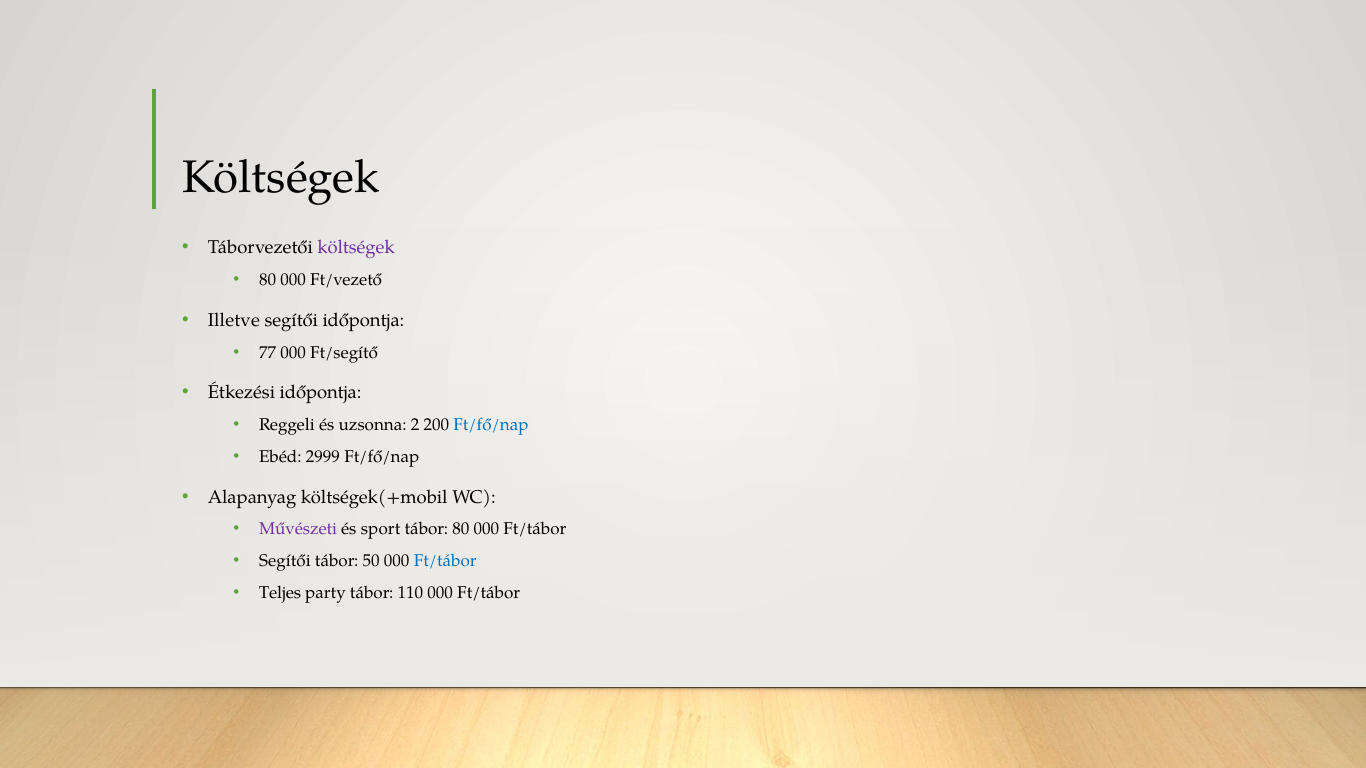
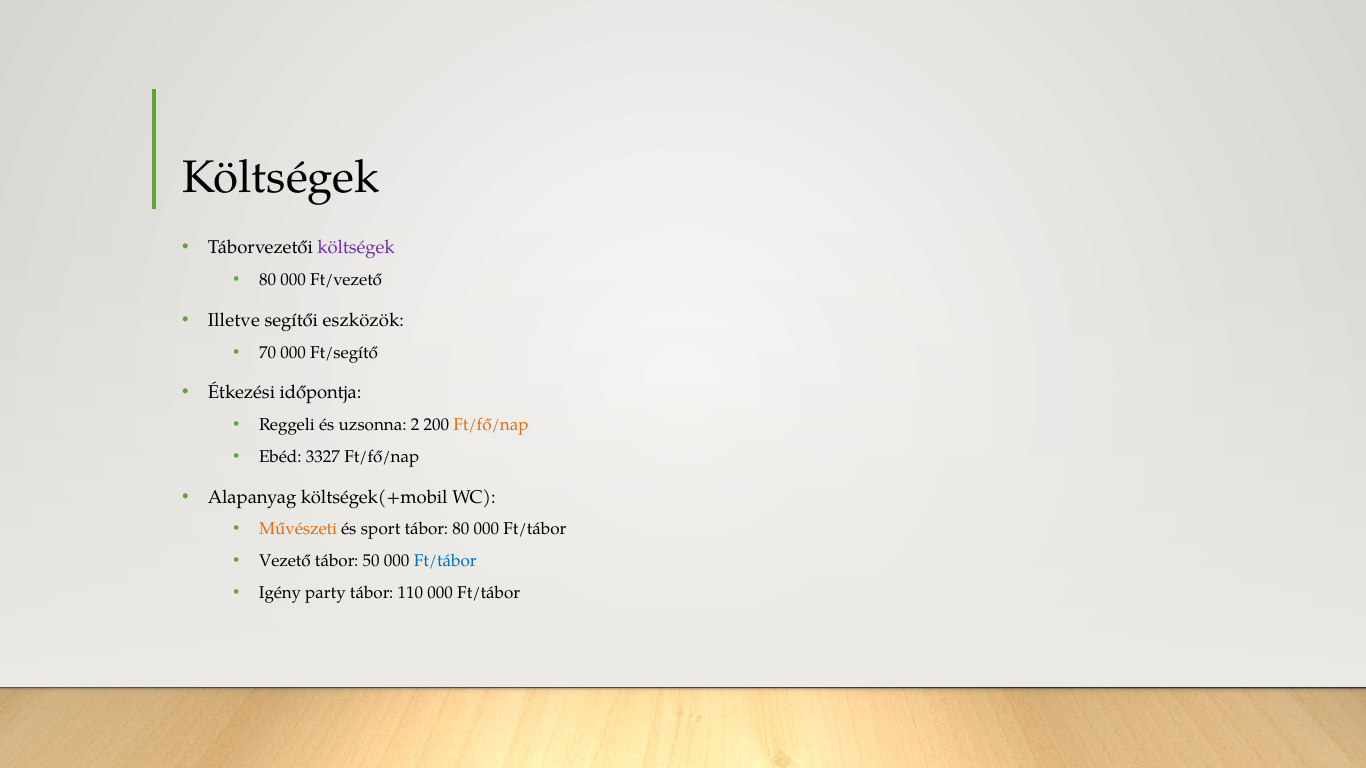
segítői időpontja: időpontja -> eszközök
77: 77 -> 70
Ft/fő/nap at (491, 425) colour: blue -> orange
2999: 2999 -> 3327
Művészeti colour: purple -> orange
Segítői at (285, 561): Segítői -> Vezető
Teljes: Teljes -> Igény
